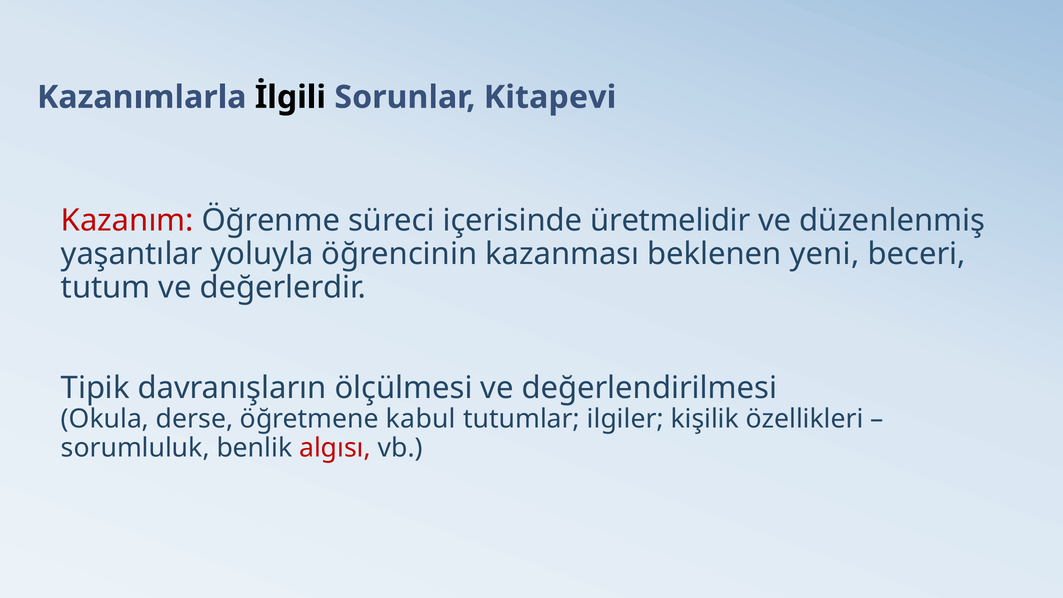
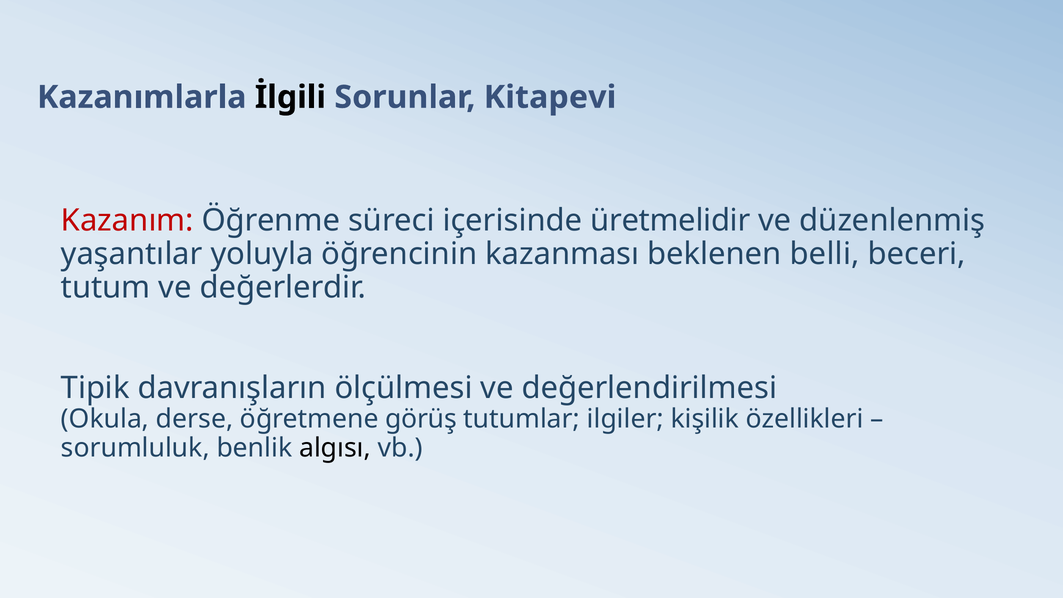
yeni: yeni -> belli
kabul: kabul -> görüş
algısı colour: red -> black
